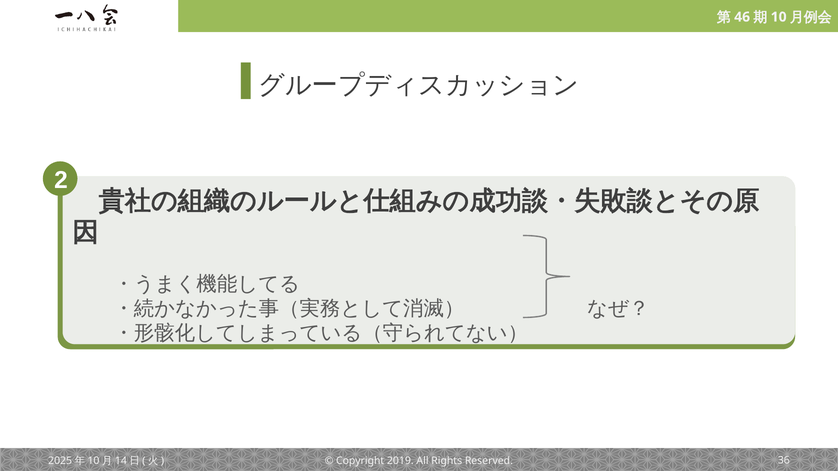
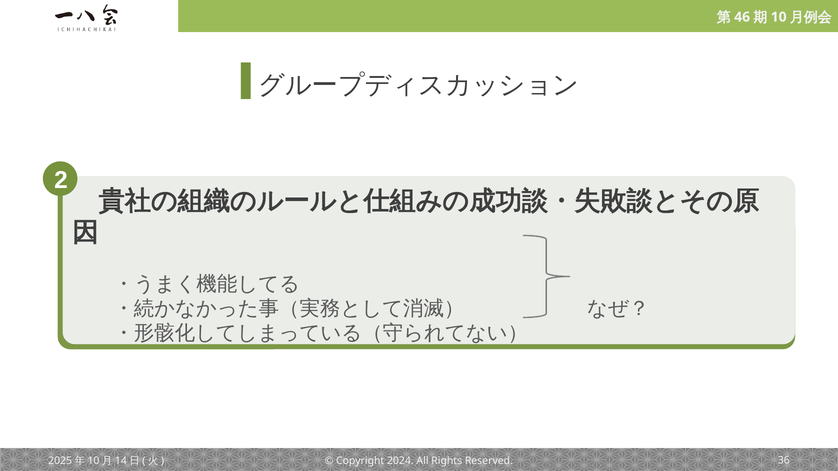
2019: 2019 -> 2024
